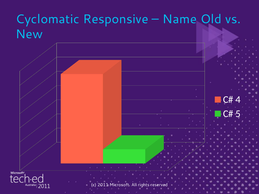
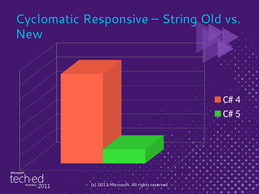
Name: Name -> String
